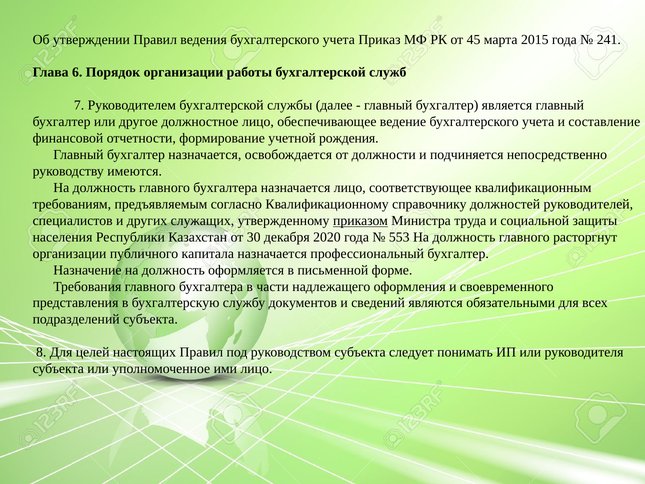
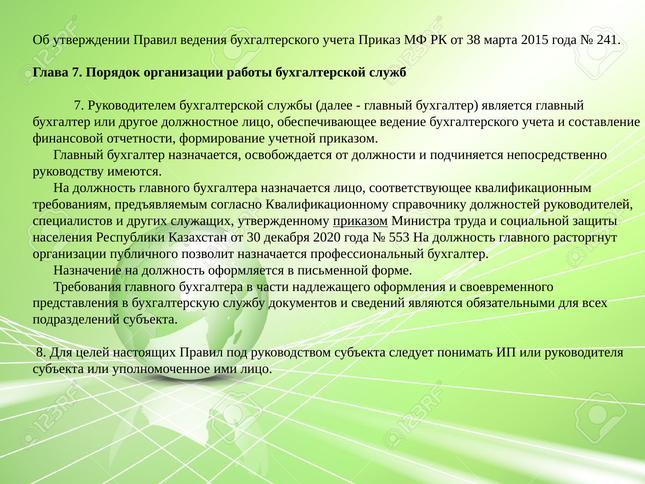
45: 45 -> 38
Глава 6: 6 -> 7
учетной рождения: рождения -> приказом
капитала: капитала -> позволит
